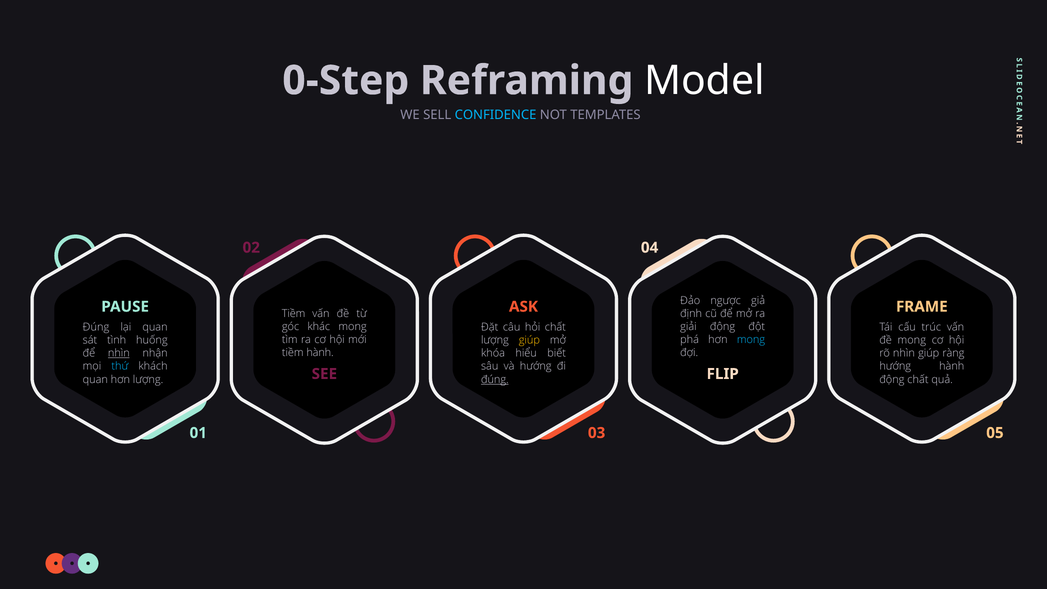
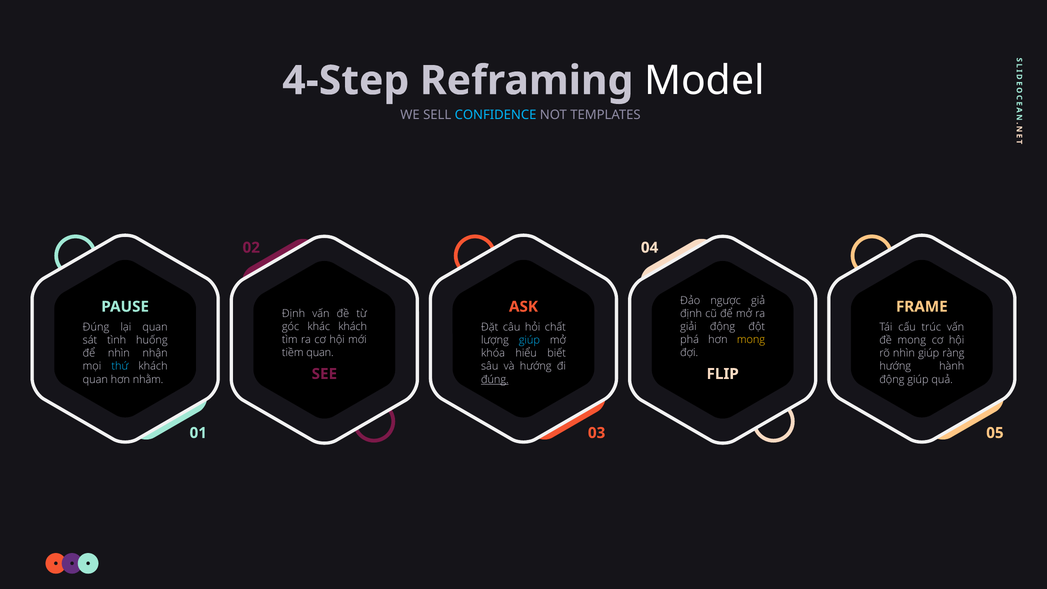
0-Step: 0-Step -> 4-Step
Tiềm at (294, 314): Tiềm -> Định
khác mong: mong -> khách
mong at (751, 340) colour: light blue -> yellow
giúp at (529, 340) colour: yellow -> light blue
tiềm hành: hành -> quan
nhìn at (119, 353) underline: present -> none
hơn lượng: lượng -> nhằm
động chất: chất -> giúp
